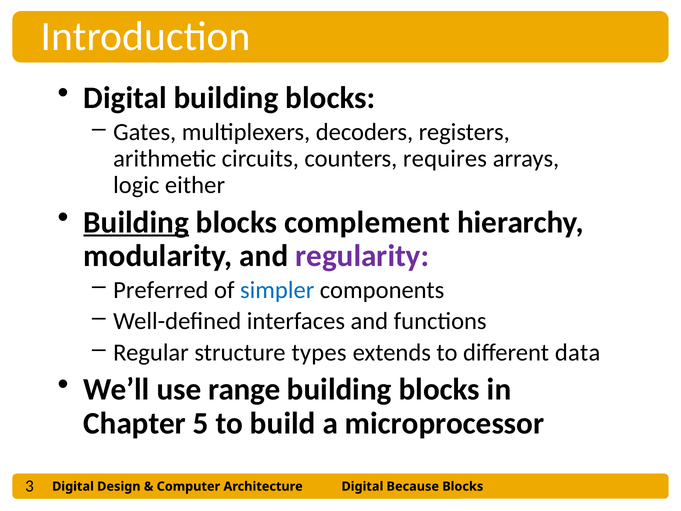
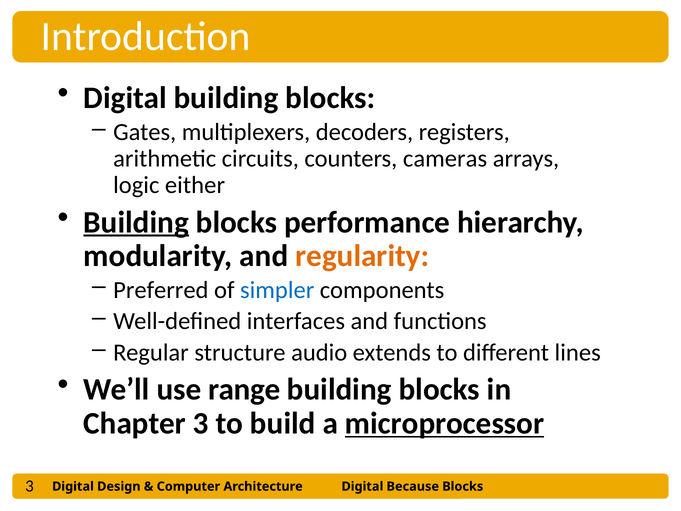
requires: requires -> cameras
complement: complement -> performance
regularity colour: purple -> orange
types: types -> audio
data: data -> lines
Chapter 5: 5 -> 3
microprocessor underline: none -> present
